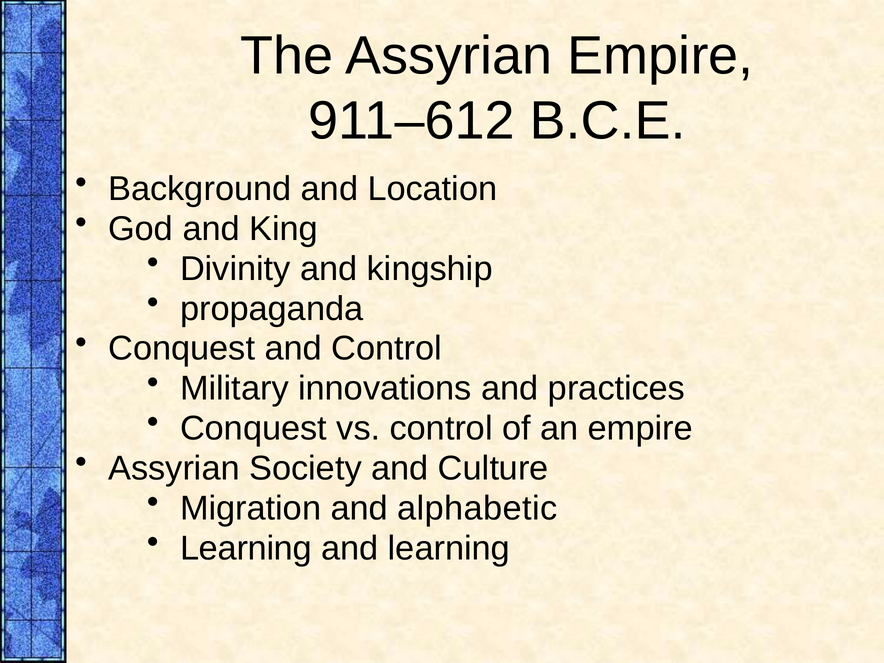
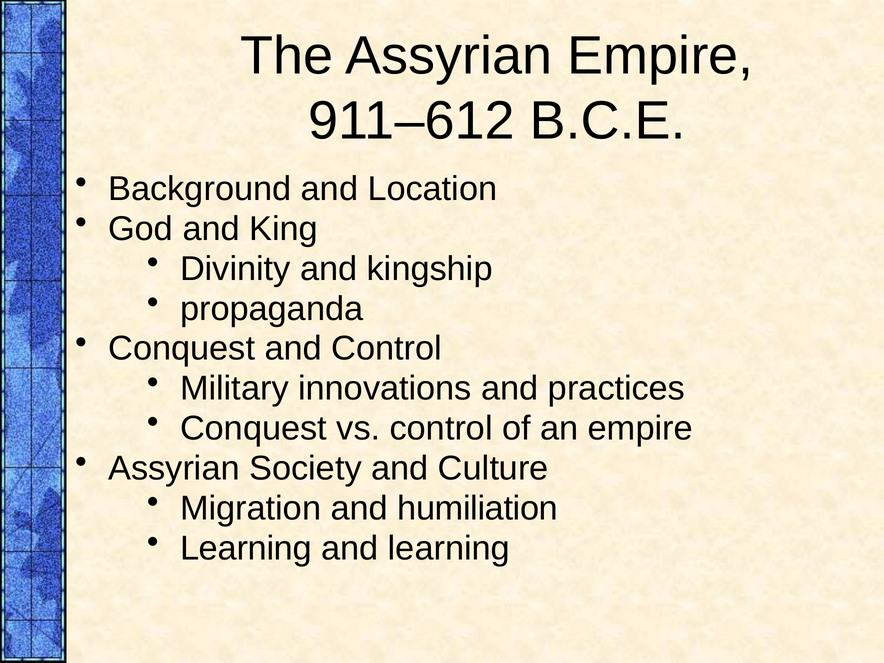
alphabetic: alphabetic -> humiliation
